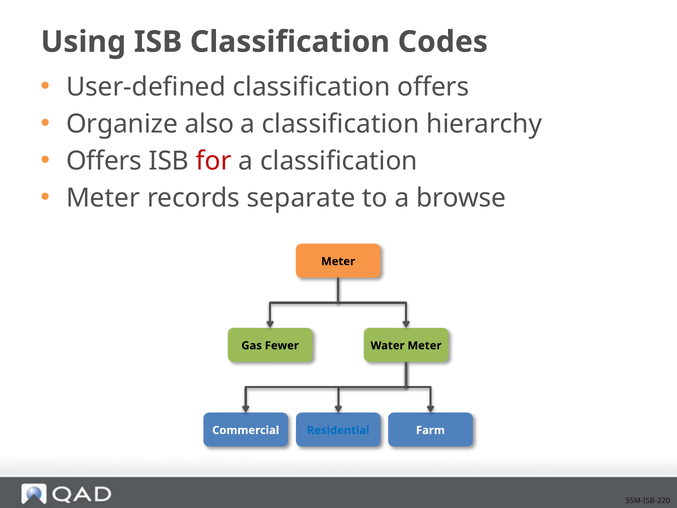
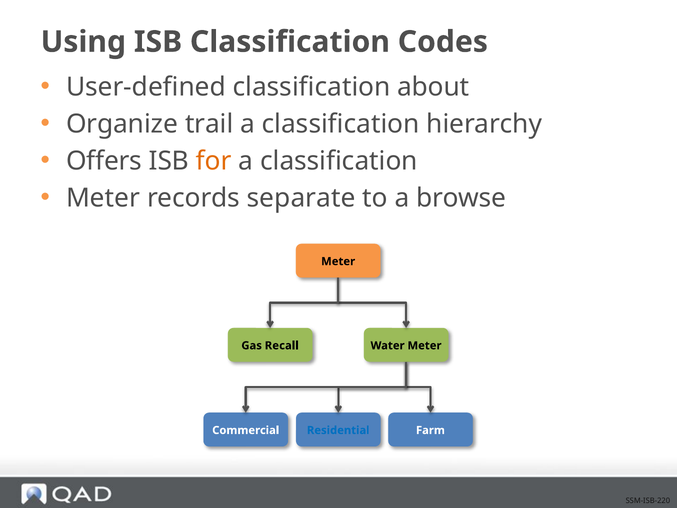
classification offers: offers -> about
also: also -> trail
for colour: red -> orange
Fewer: Fewer -> Recall
